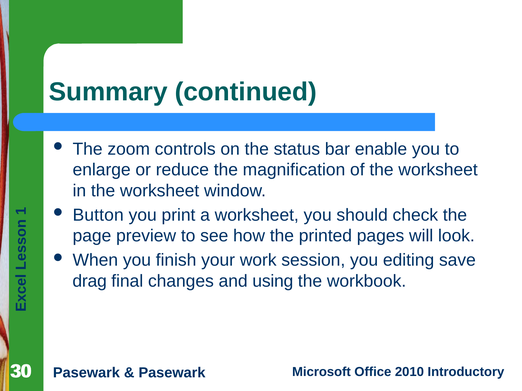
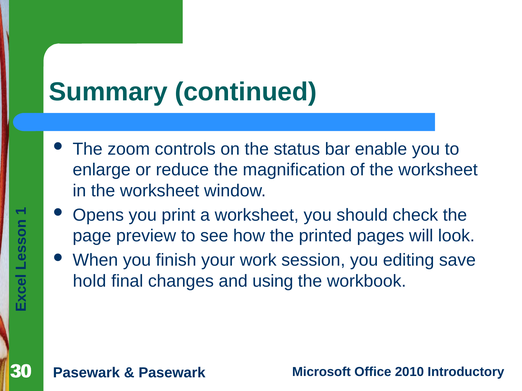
Button: Button -> Opens
drag: drag -> hold
